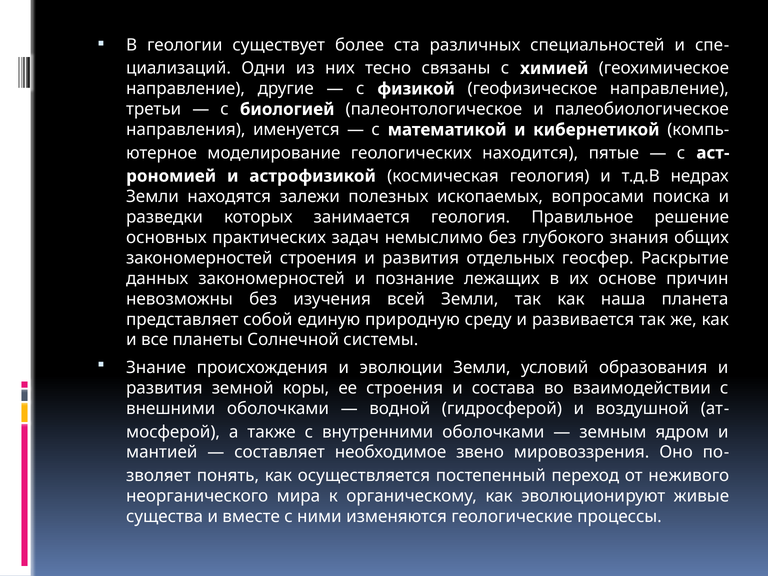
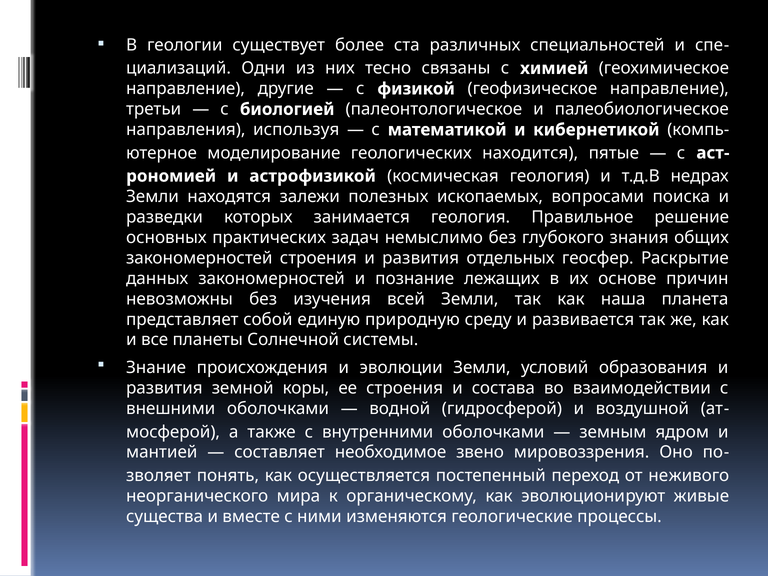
именуется: именуется -> используя
